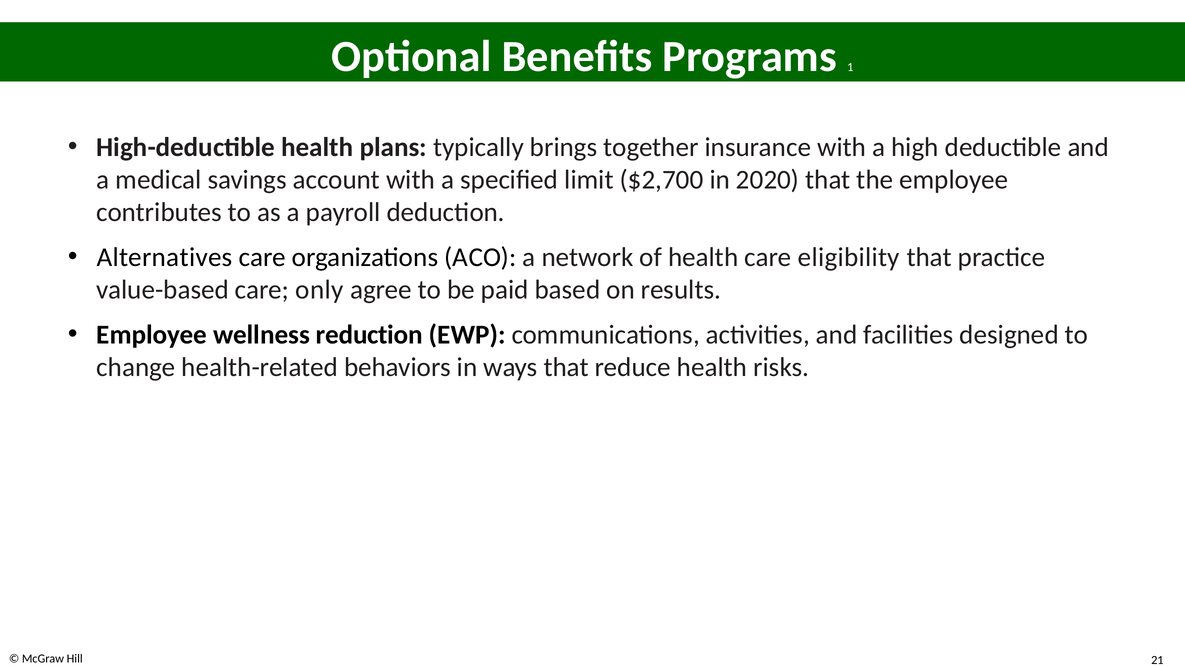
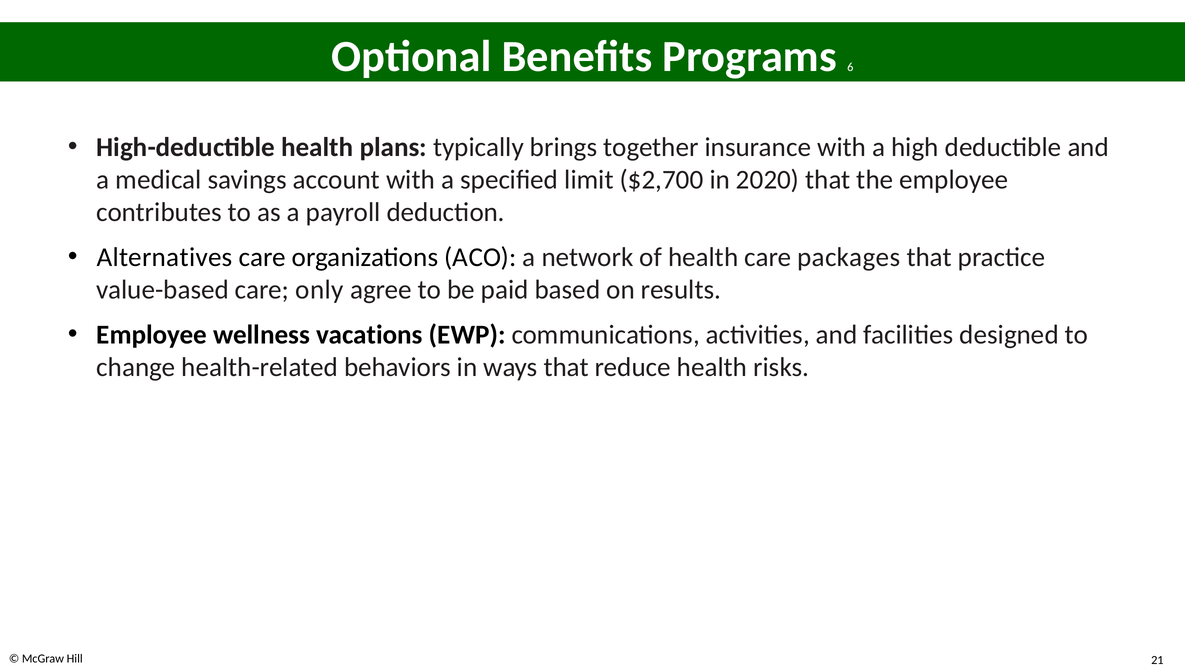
1: 1 -> 6
eligibility: eligibility -> packages
reduction: reduction -> vacations
